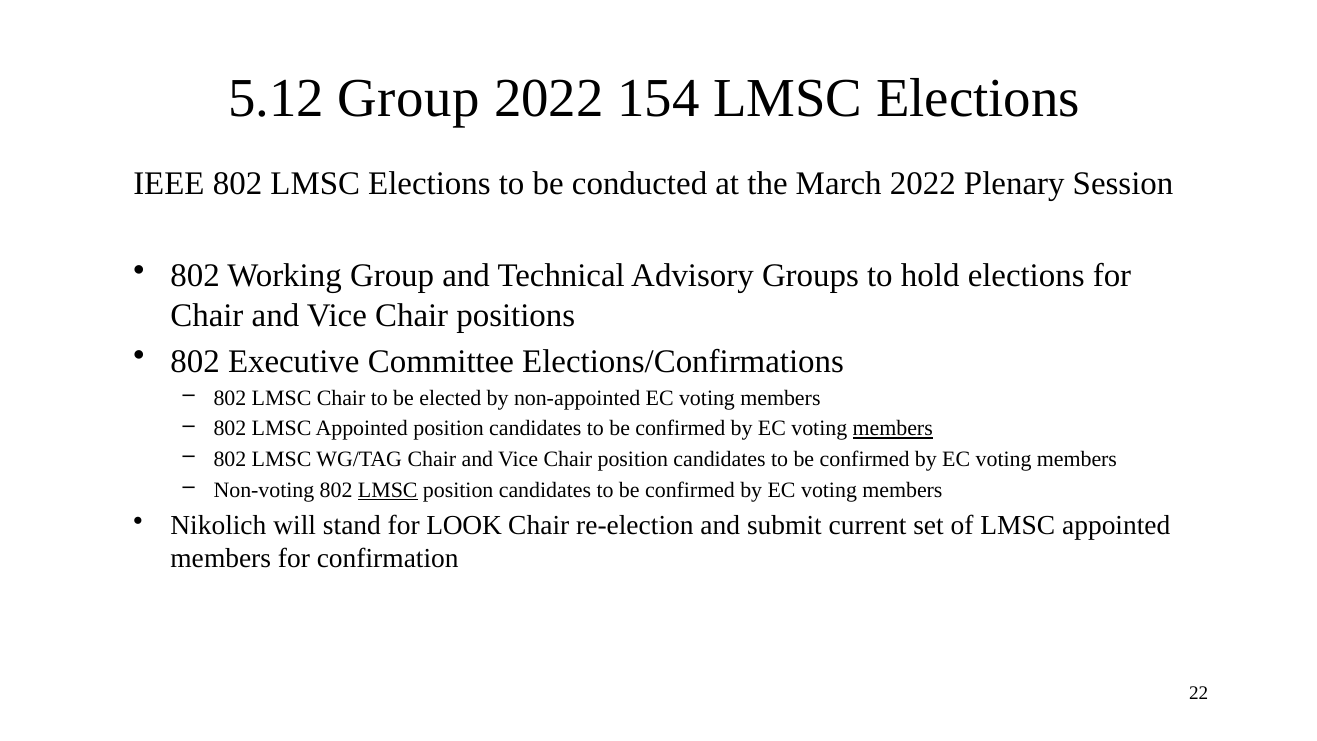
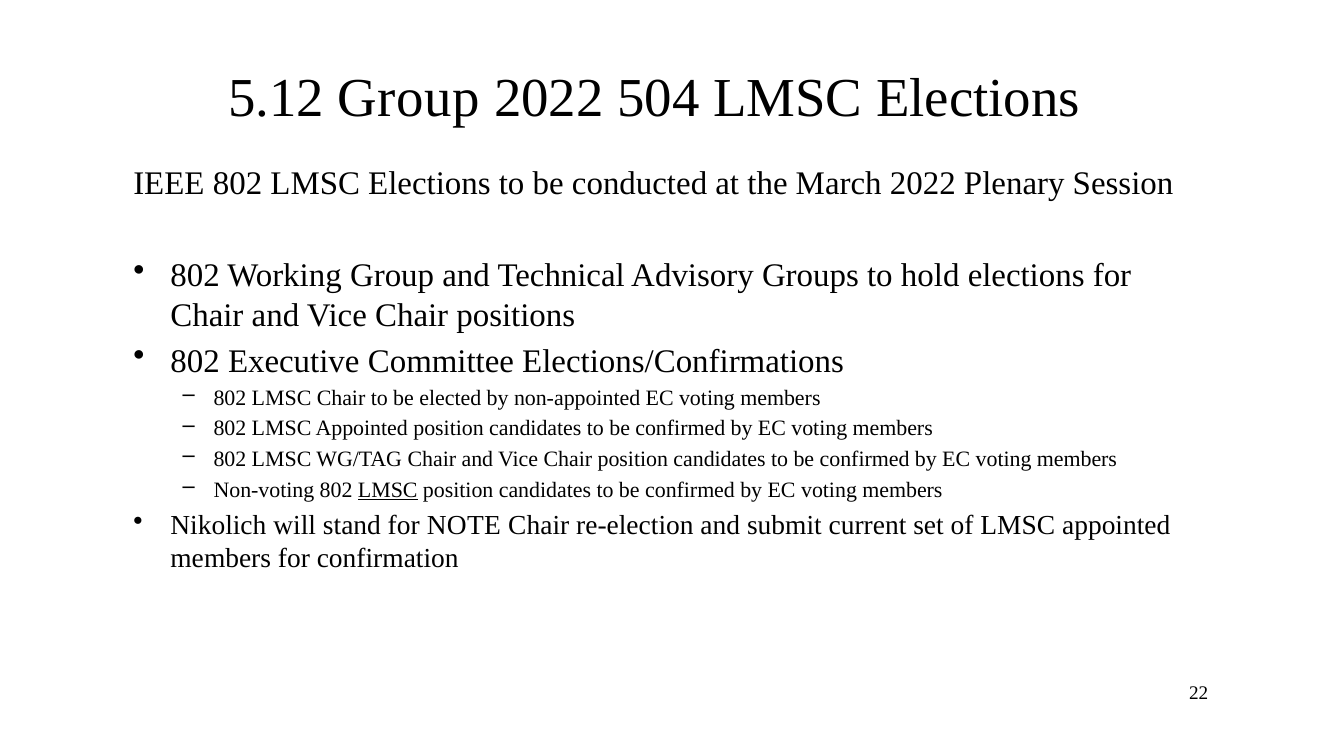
154: 154 -> 504
members at (893, 428) underline: present -> none
LOOK: LOOK -> NOTE
